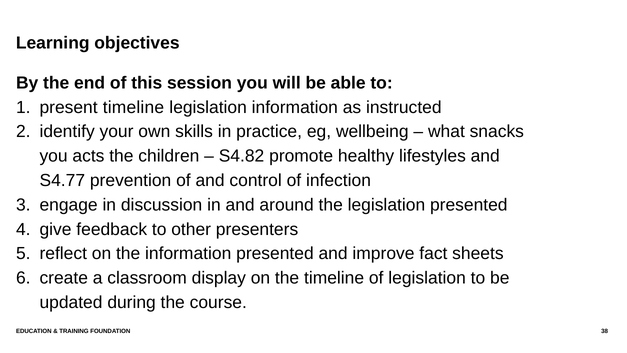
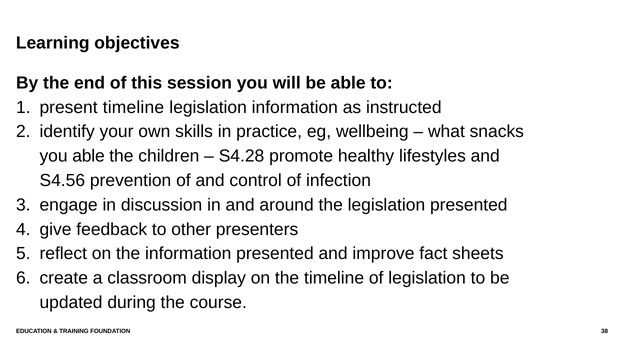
you acts: acts -> able
S4.82: S4.82 -> S4.28
S4.77: S4.77 -> S4.56
